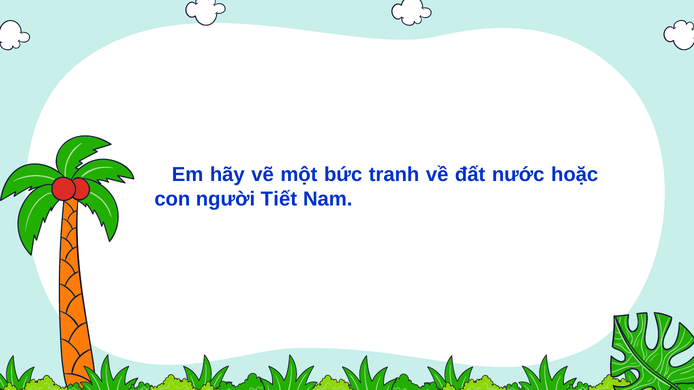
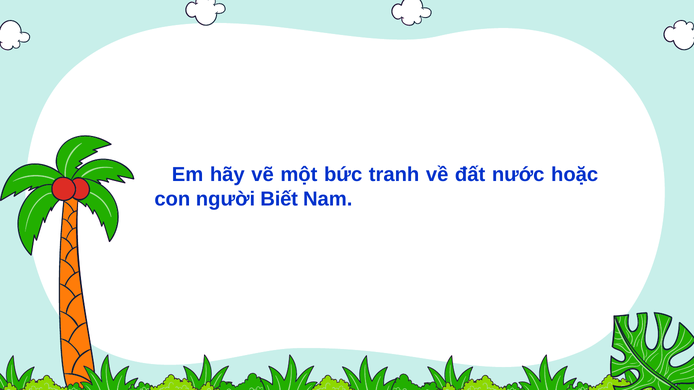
Tiết: Tiết -> Biết
